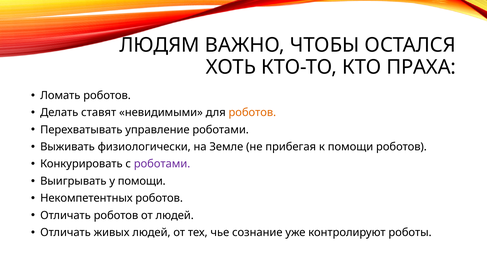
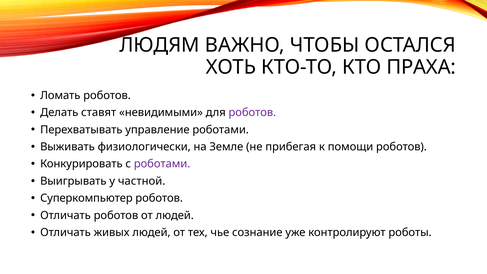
роботов at (252, 113) colour: orange -> purple
у помощи: помощи -> частной
Некомпетентных: Некомпетентных -> Суперкомпьютер
